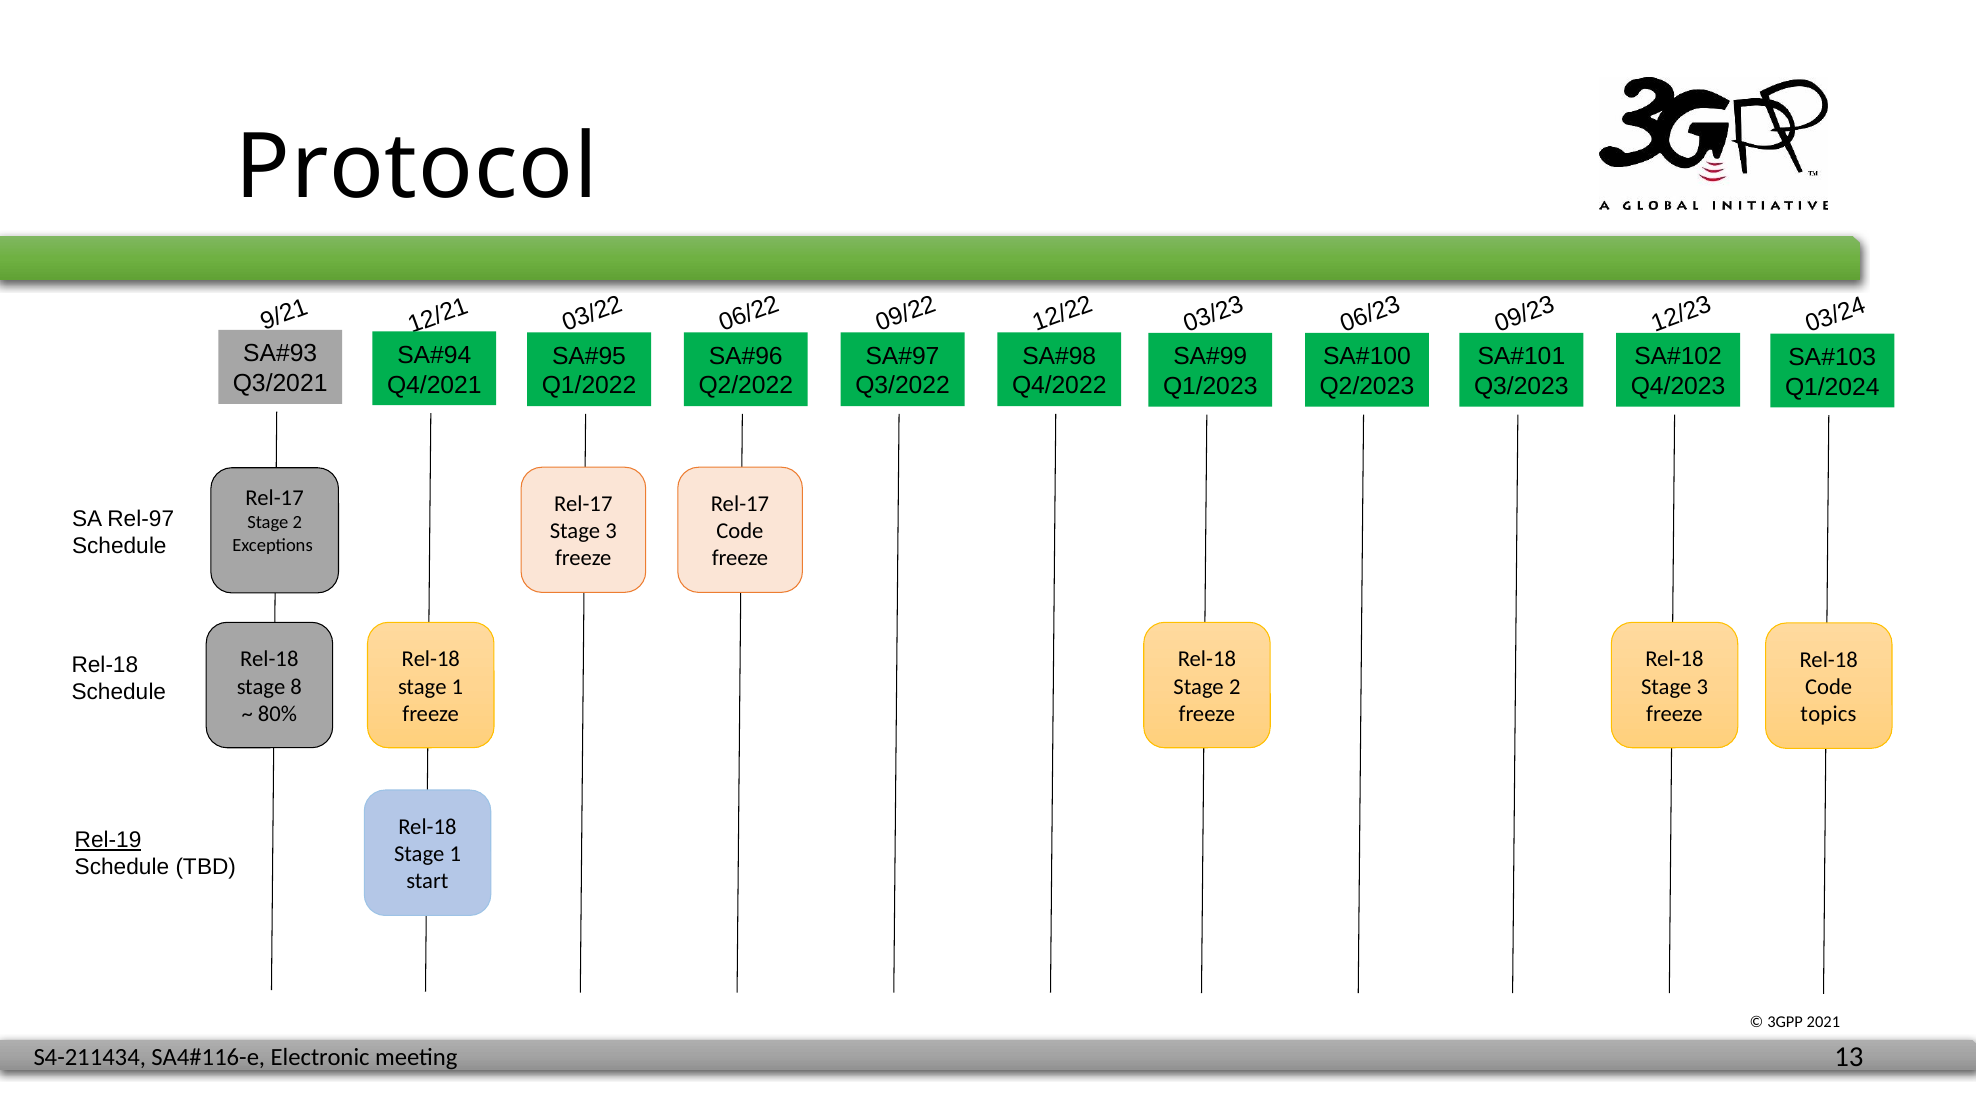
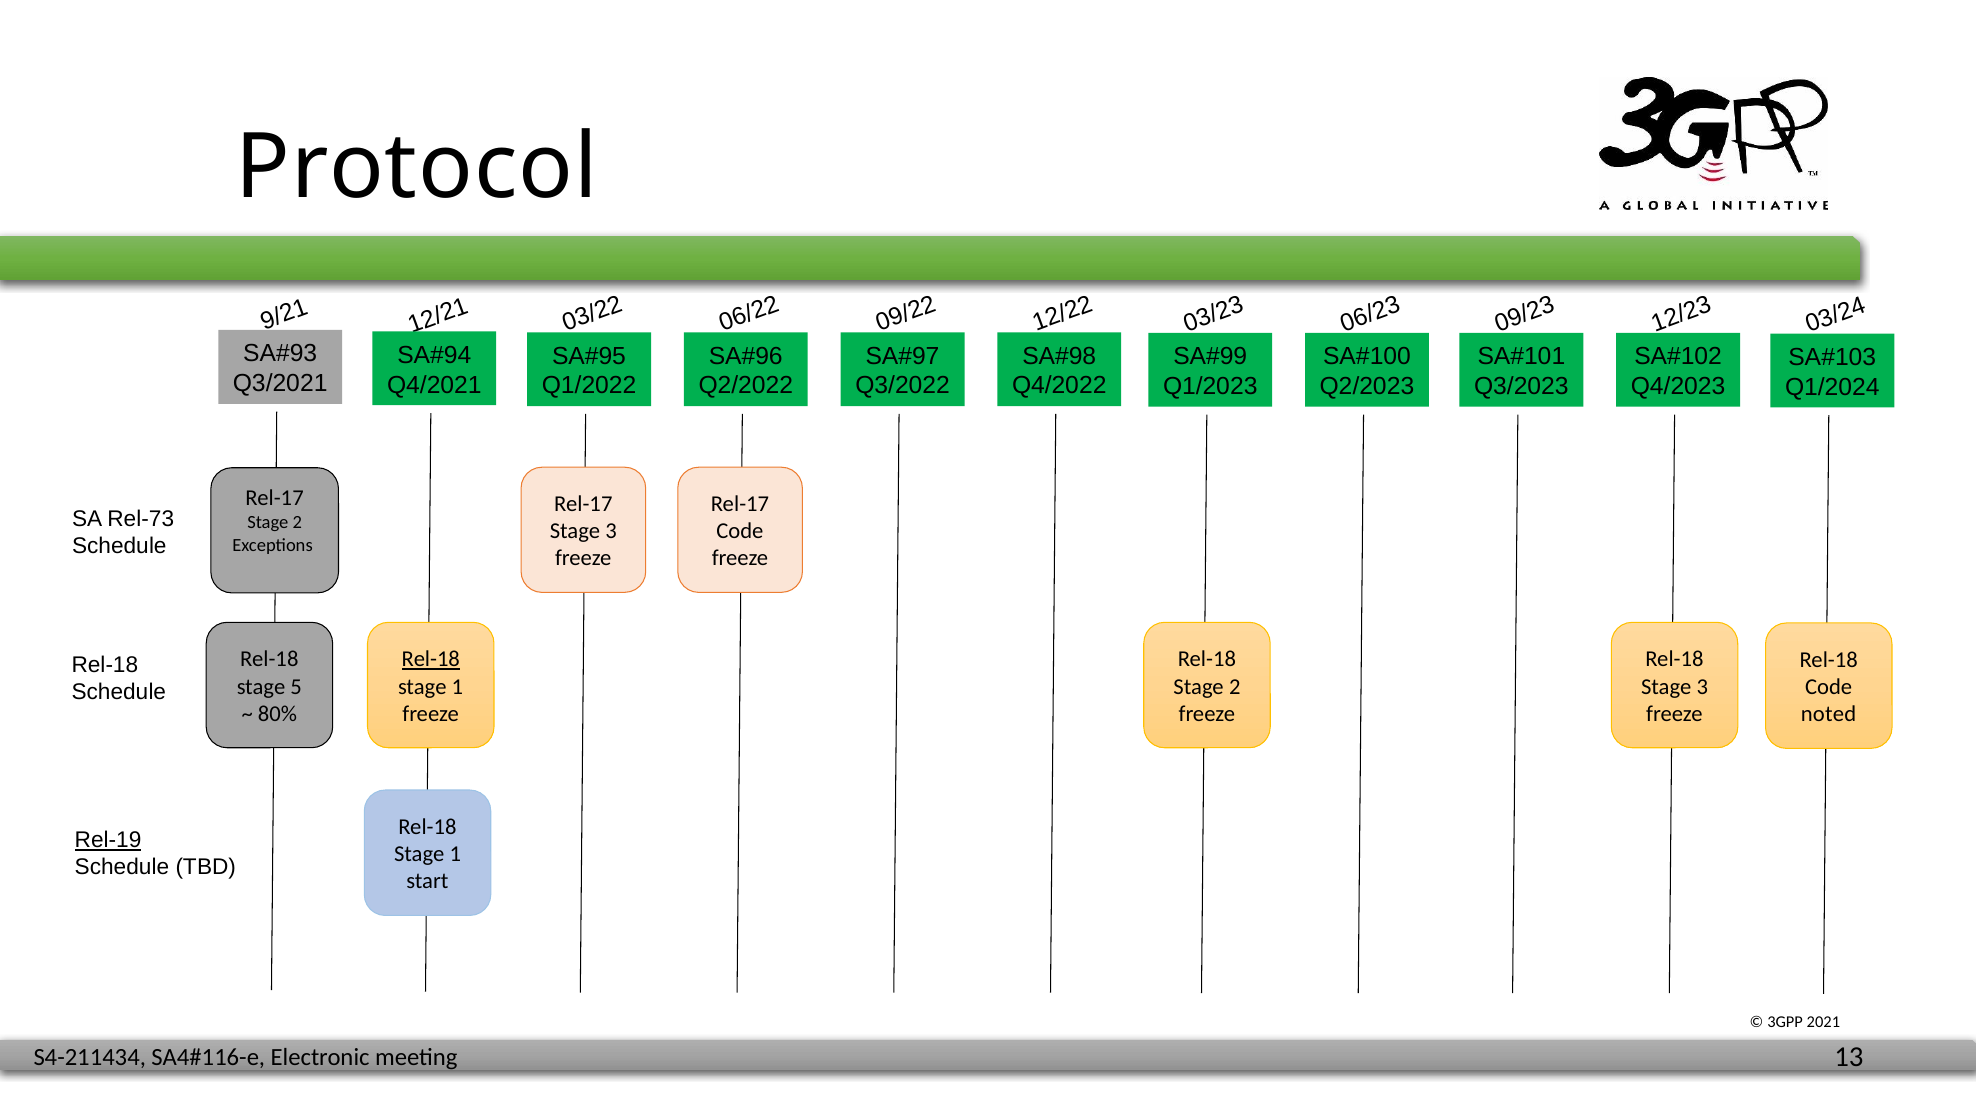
Rel-97: Rel-97 -> Rel-73
Rel-18 at (431, 659) underline: none -> present
8: 8 -> 5
topics: topics -> noted
